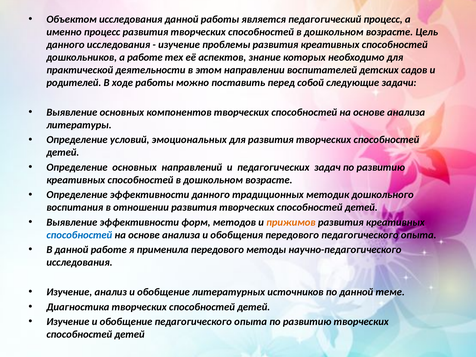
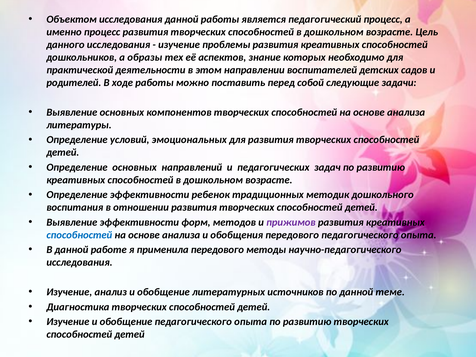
а работе: работе -> образы
эффективности данного: данного -> ребенок
прижимов colour: orange -> purple
